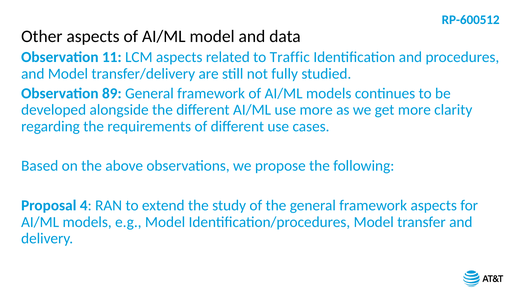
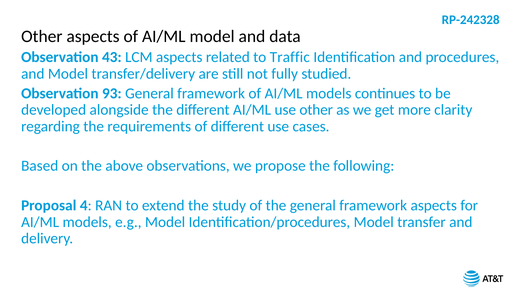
RP-600512: RP-600512 -> RP-242328
11: 11 -> 43
89: 89 -> 93
use more: more -> other
